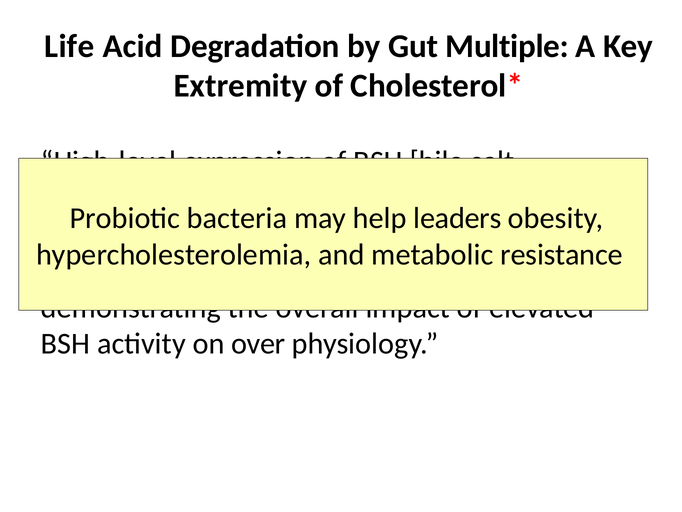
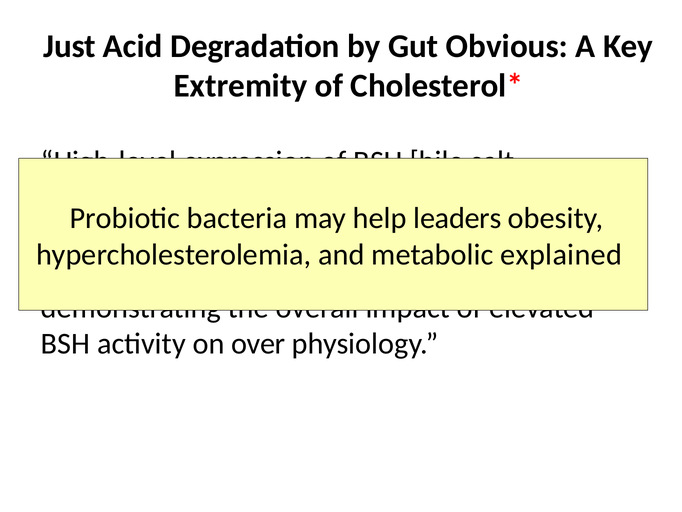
Life: Life -> Just
Multiple: Multiple -> Obvious
resistance: resistance -> explained
